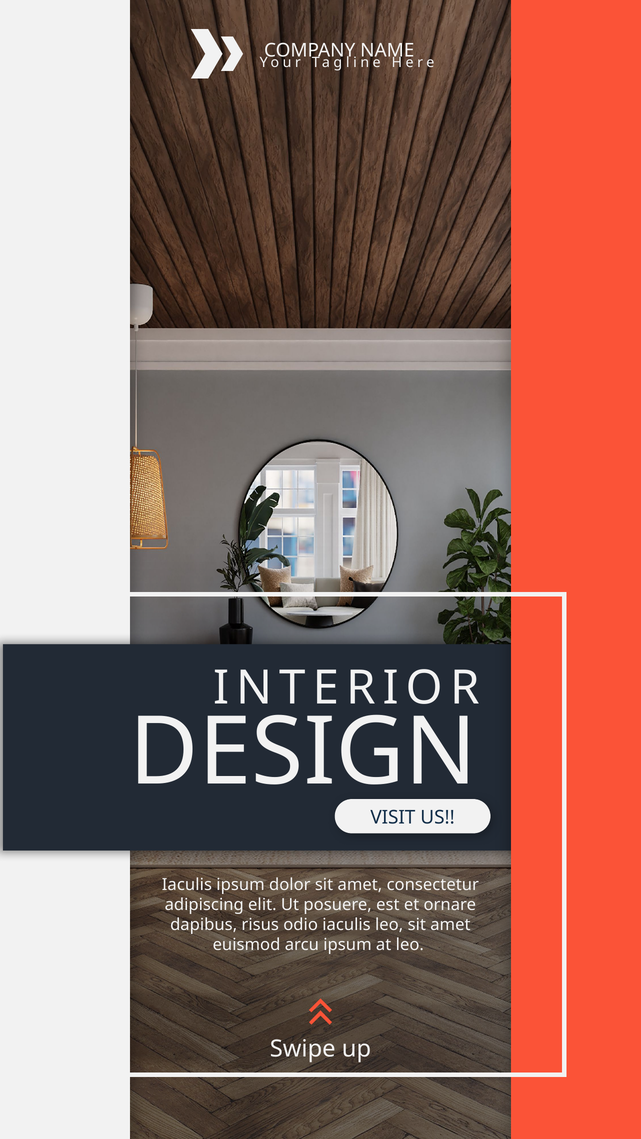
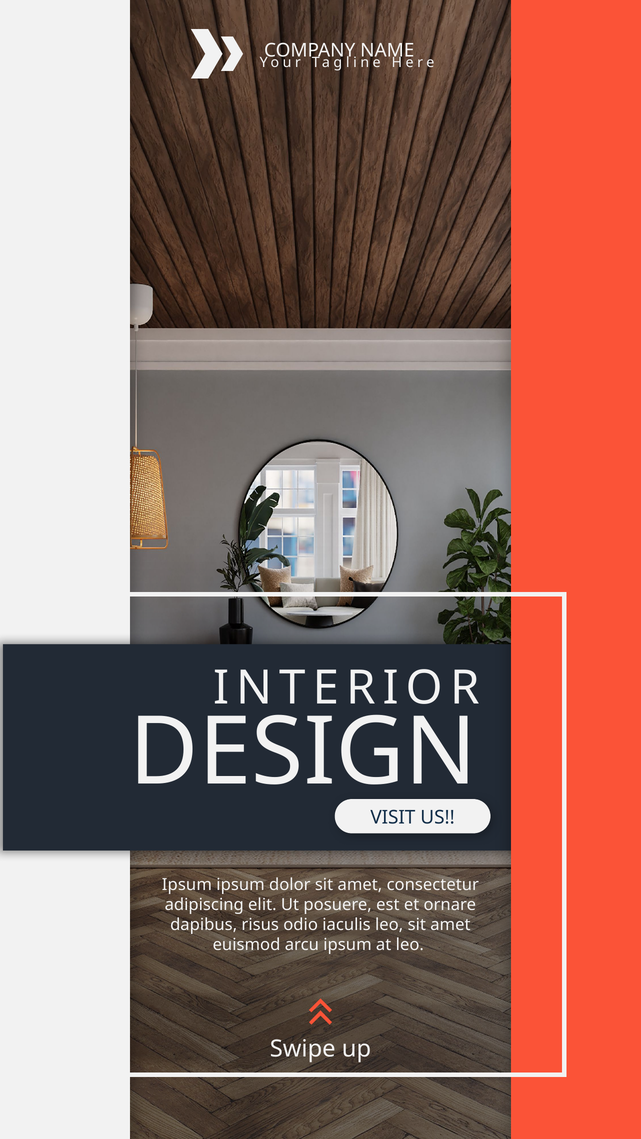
Iaculis at (187, 885): Iaculis -> Ipsum
